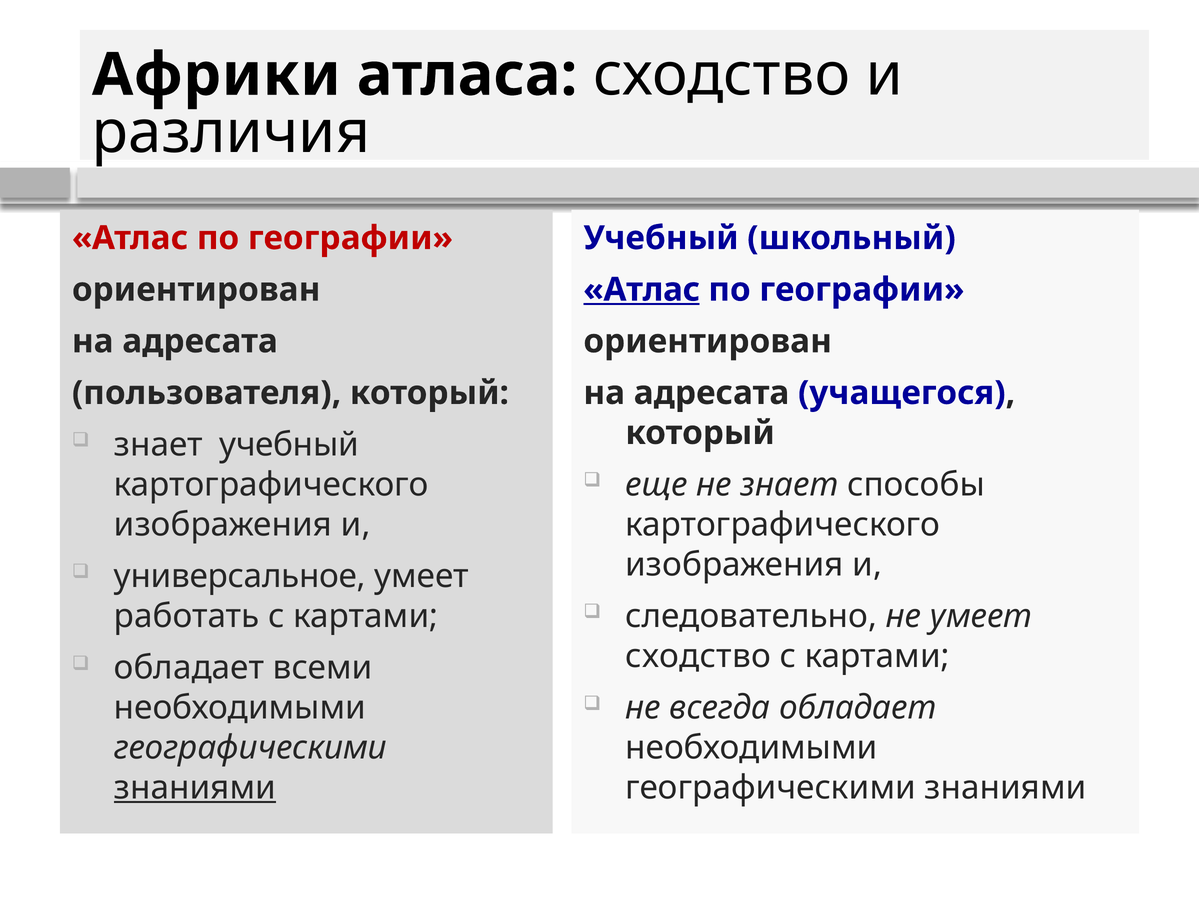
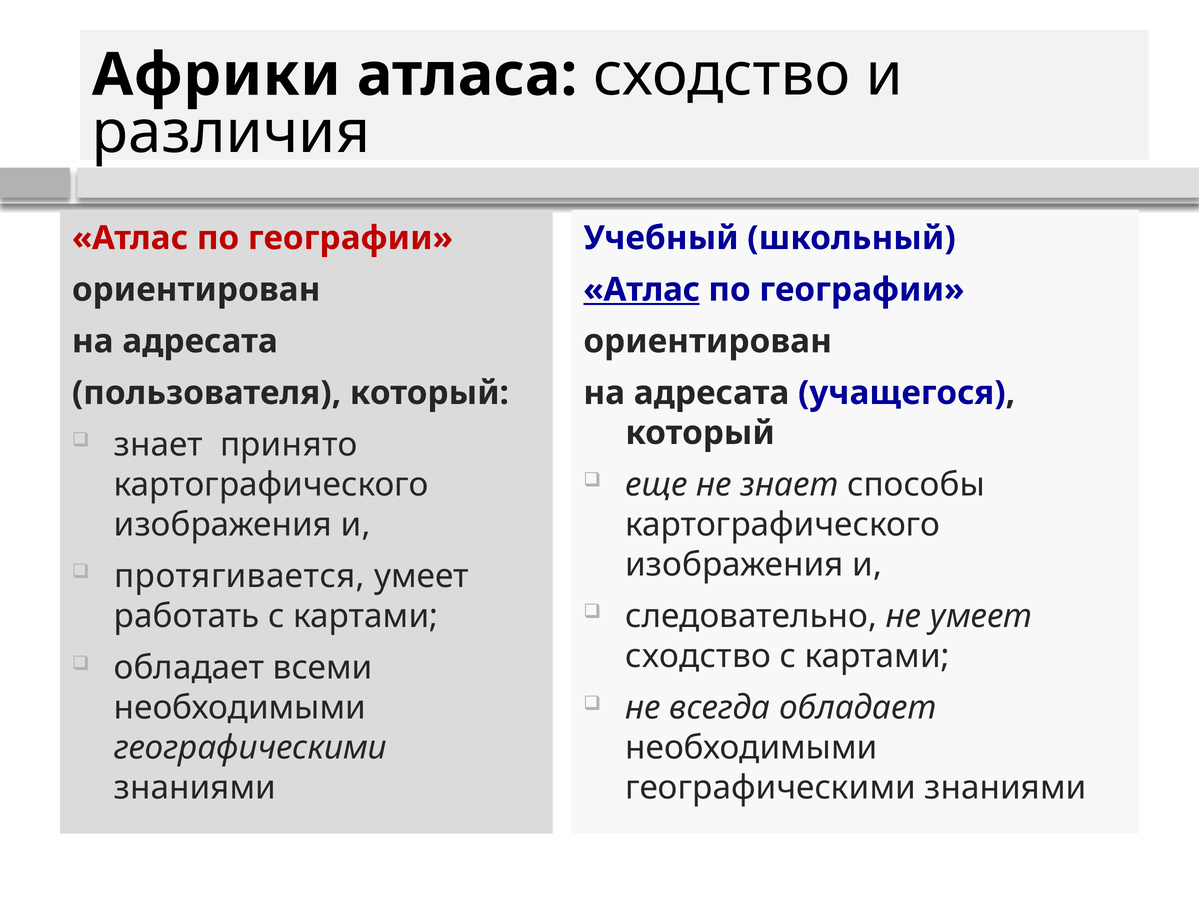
знает учебный: учебный -> принято
универсальное: универсальное -> протягивается
знаниями at (195, 788) underline: present -> none
